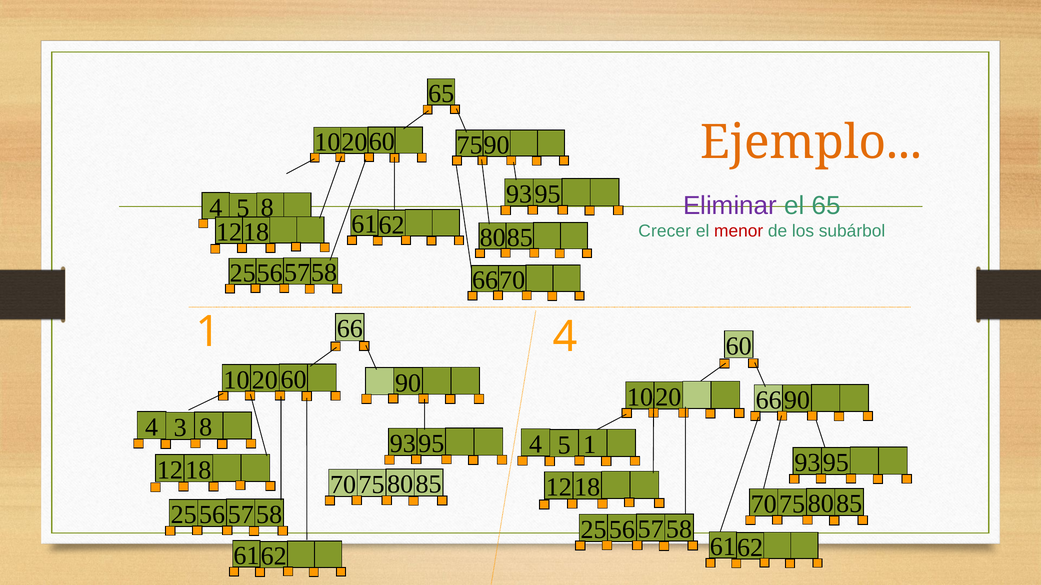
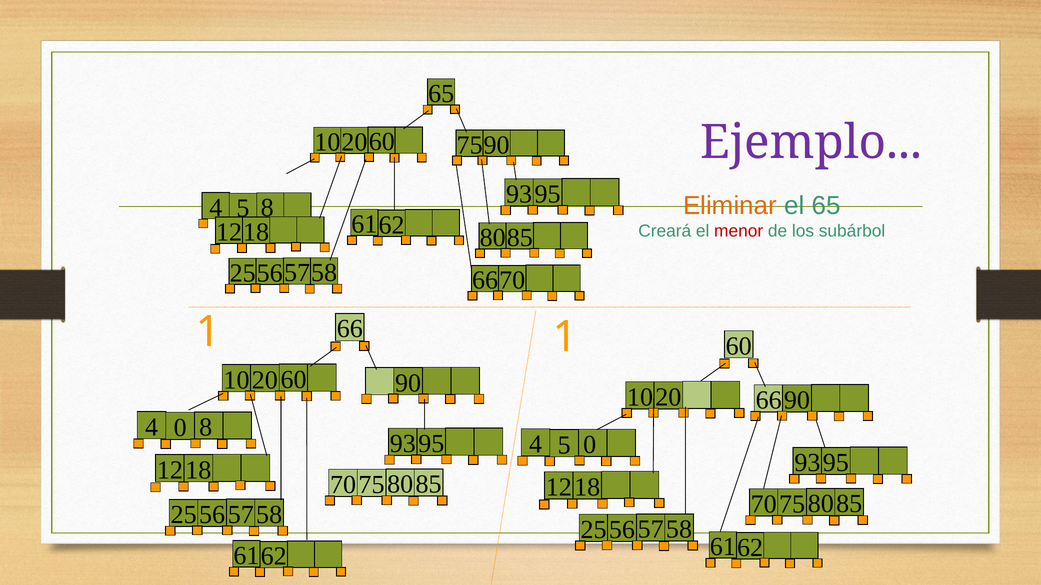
Ejemplo colour: orange -> purple
Eliminar colour: purple -> orange
Crecer: Crecer -> Creará
1 4: 4 -> 1
4 3: 3 -> 0
5 1: 1 -> 0
